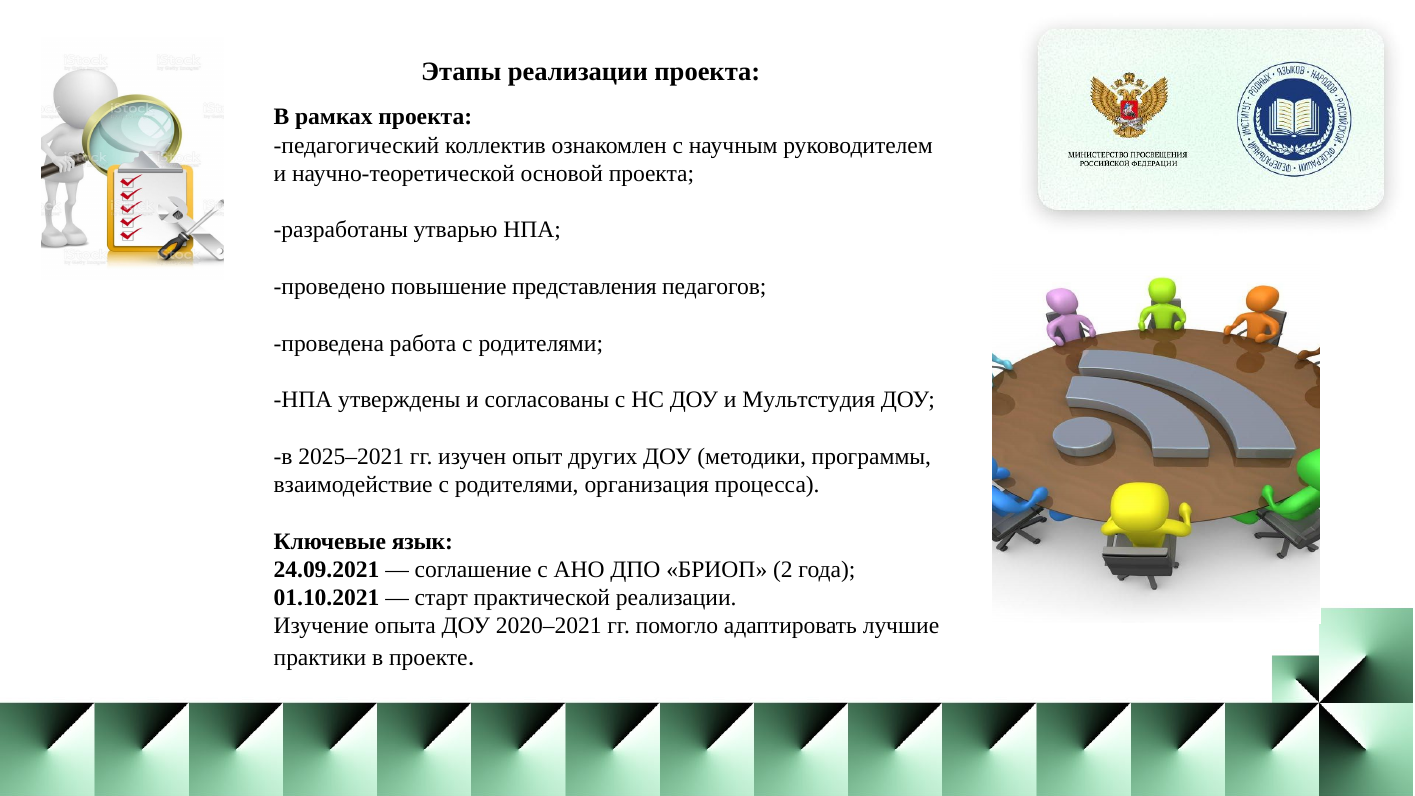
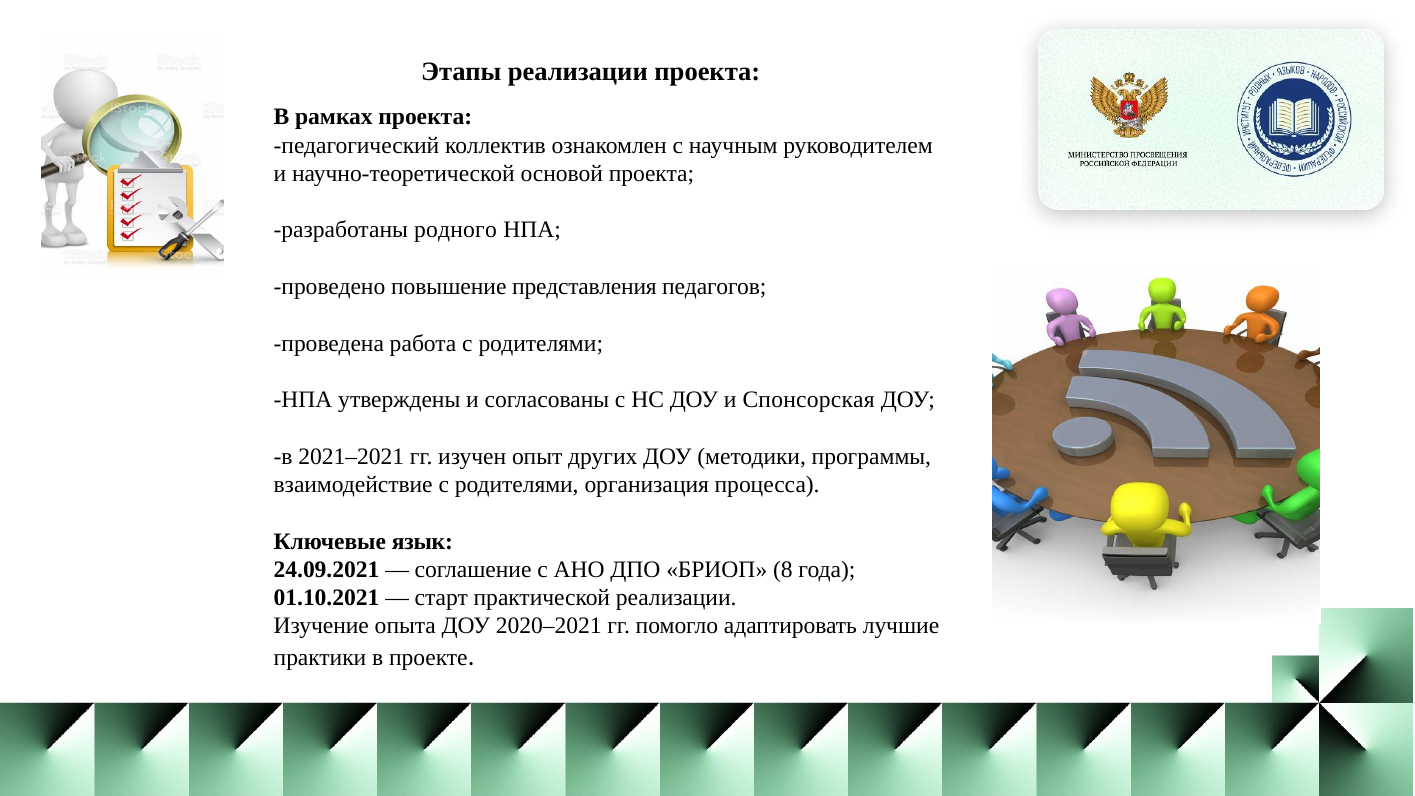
утварью: утварью -> родного
Мультстудия: Мультстудия -> Спонсорская
2025–2021: 2025–2021 -> 2021–2021
2: 2 -> 8
